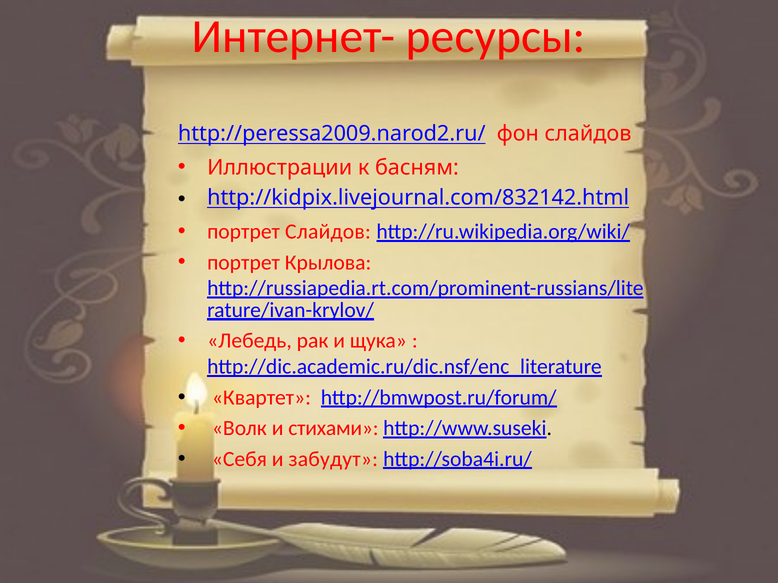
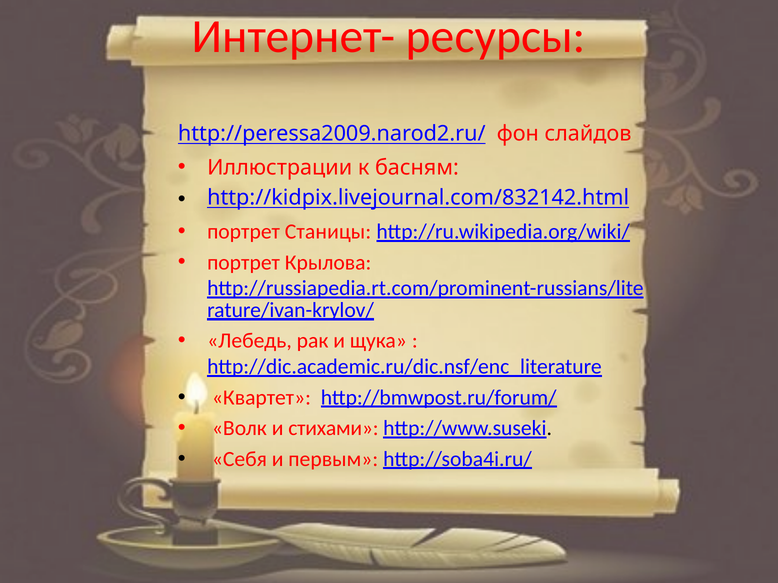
портрет Слайдов: Слайдов -> Станицы
забудут: забудут -> первым
